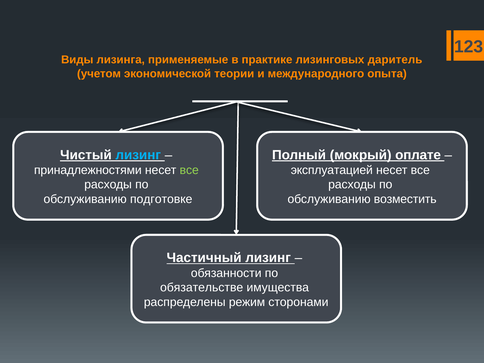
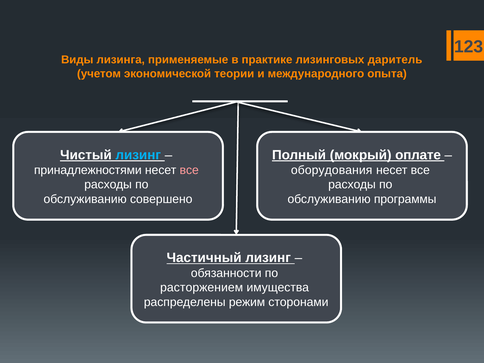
все at (189, 170) colour: light green -> pink
эксплуатацией: эксплуатацией -> оборудования
подготовке: подготовке -> совершено
возместить: возместить -> программы
обязательстве: обязательстве -> расторжением
